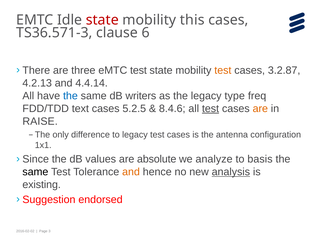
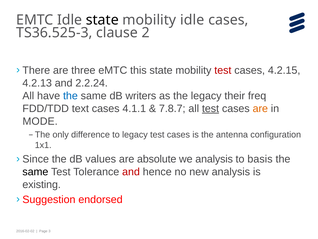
state at (102, 20) colour: red -> black
mobility this: this -> idle
TS36.571-3: TS36.571-3 -> TS36.525-3
6: 6 -> 2
eMTC test: test -> this
test at (223, 70) colour: orange -> red
3.2.87: 3.2.87 -> 4.2.15
4.4.14: 4.4.14 -> 2.2.24
type: type -> their
5.2.5: 5.2.5 -> 4.1.1
8.4.6: 8.4.6 -> 7.8.7
RAISE: RAISE -> MODE
we analyze: analyze -> analysis
and at (131, 172) colour: orange -> red
analysis at (231, 172) underline: present -> none
